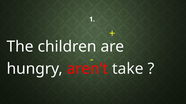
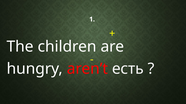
take: take -> есть
